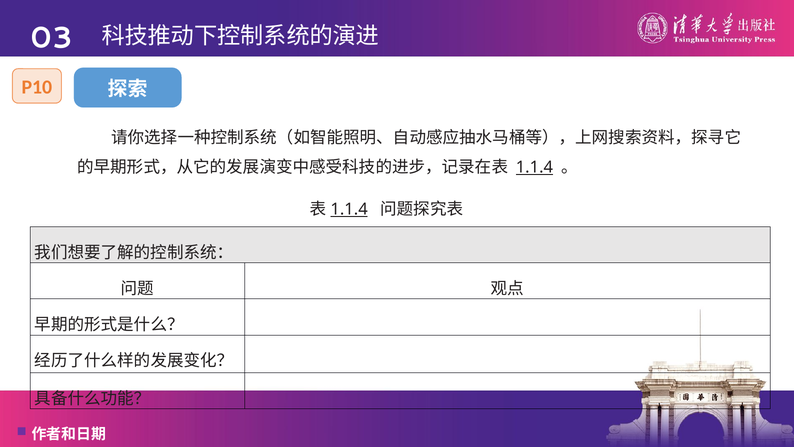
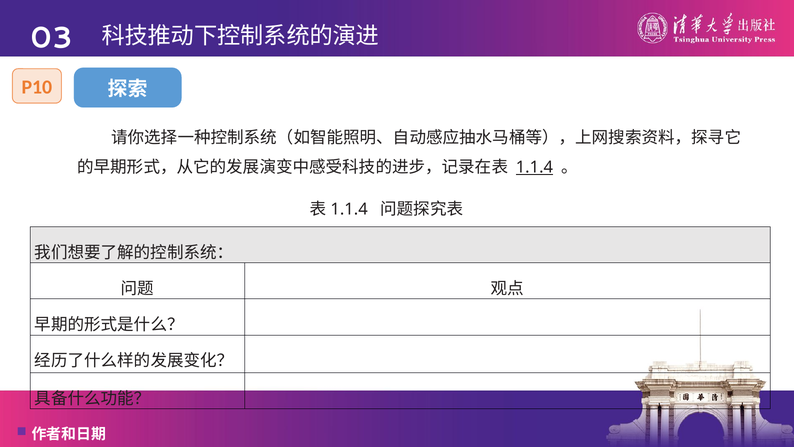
1.1.4 at (349, 209) underline: present -> none
